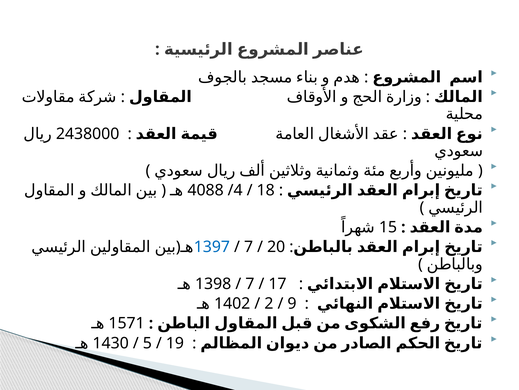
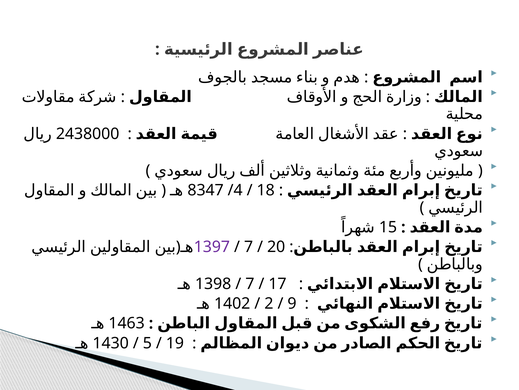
4088: 4088 -> 8347
1397 colour: blue -> purple
1571: 1571 -> 1463
